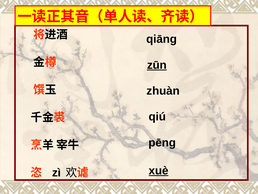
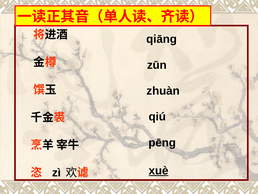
zūn underline: present -> none
